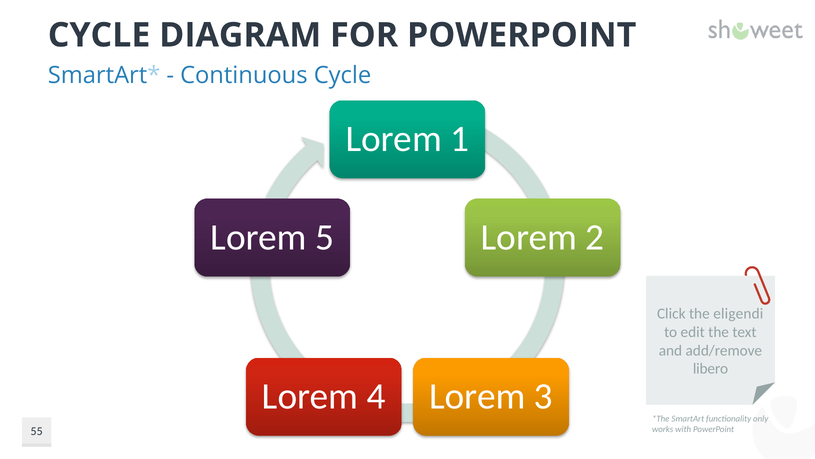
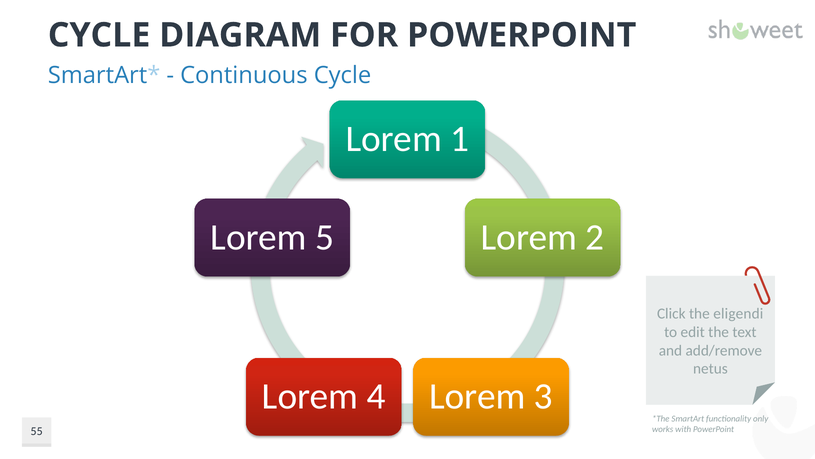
libero: libero -> netus
